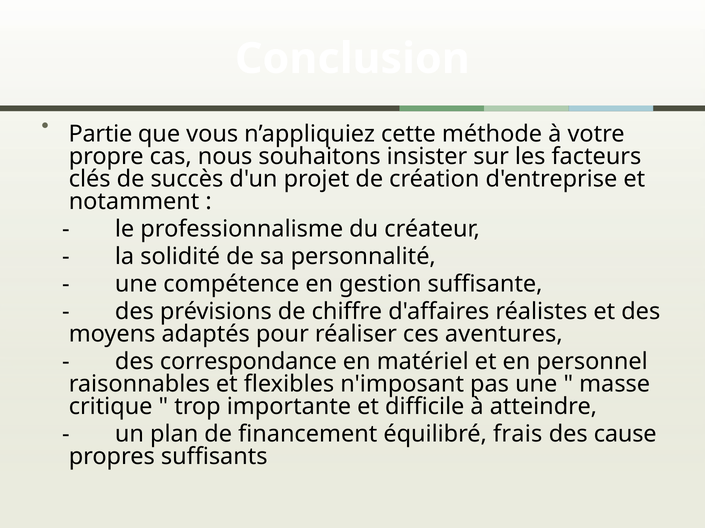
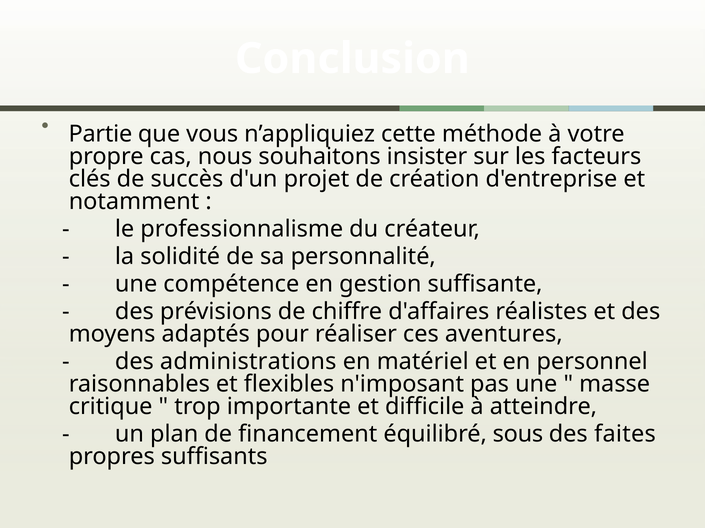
correspondance: correspondance -> administrations
frais: frais -> sous
cause: cause -> faites
